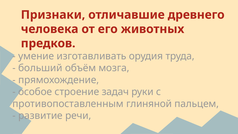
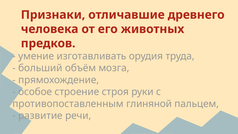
задач: задач -> строя
